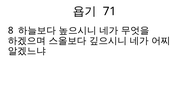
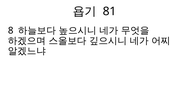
71: 71 -> 81
